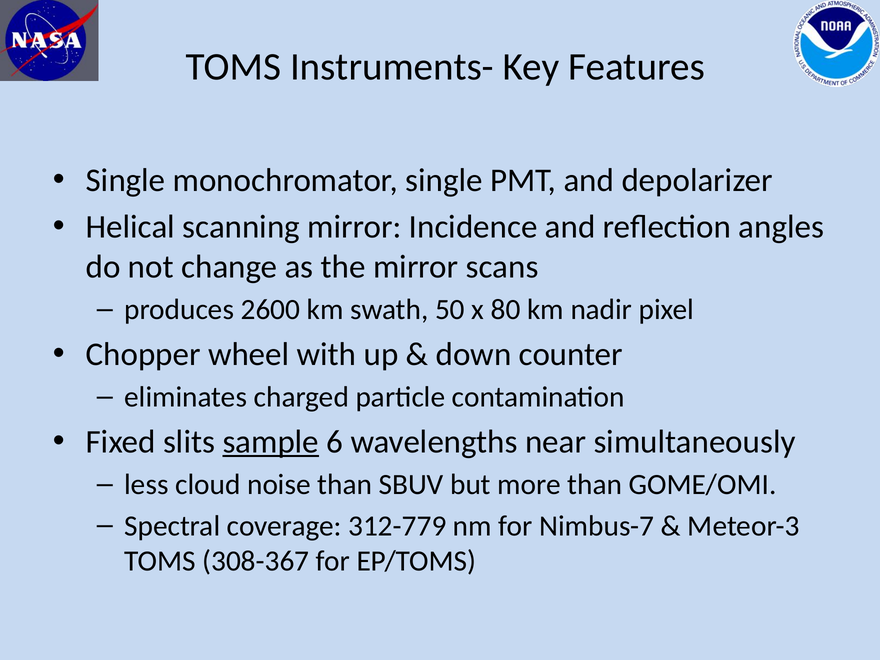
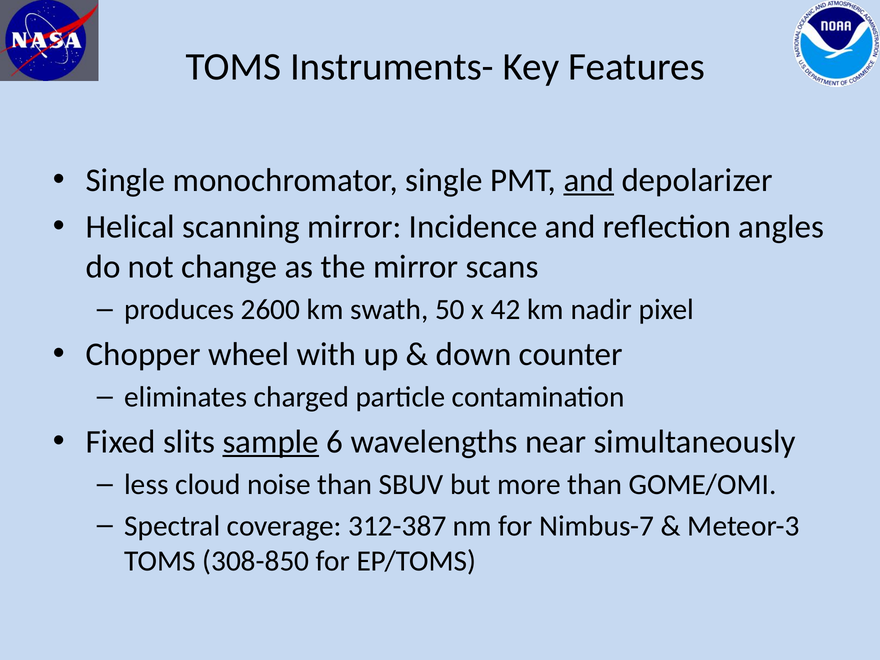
and at (589, 181) underline: none -> present
80: 80 -> 42
312-779: 312-779 -> 312-387
308-367: 308-367 -> 308-850
